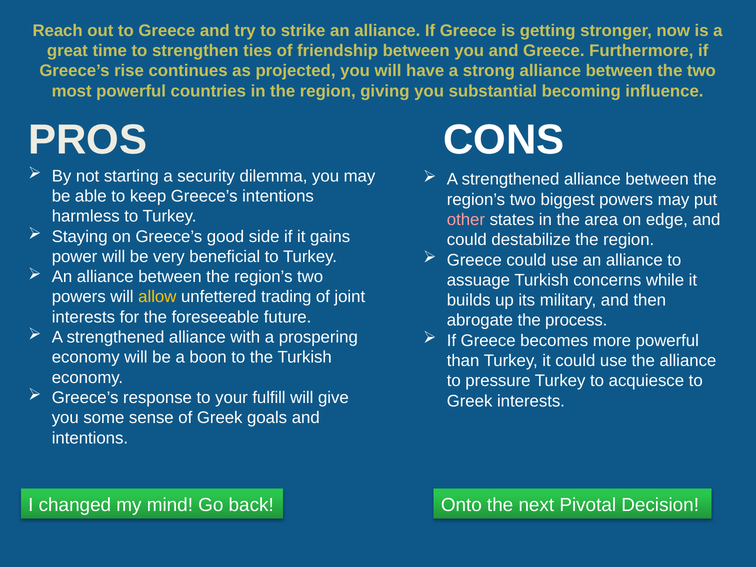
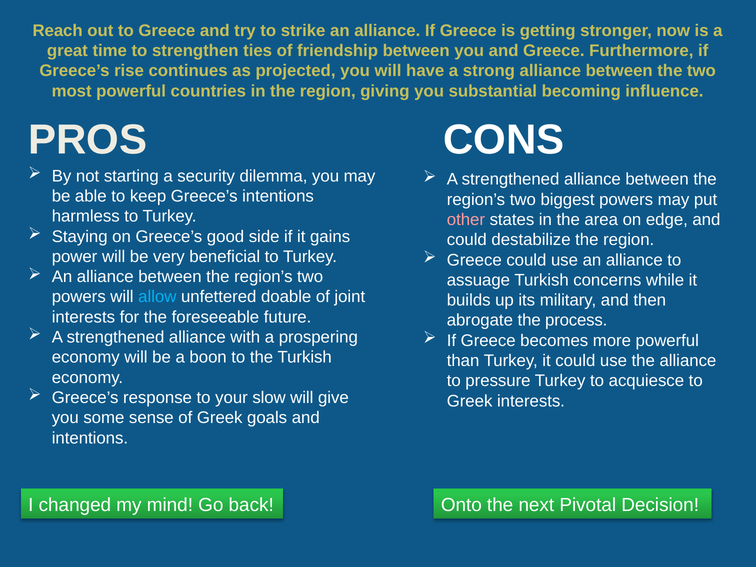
allow colour: yellow -> light blue
trading: trading -> doable
fulfill: fulfill -> slow
